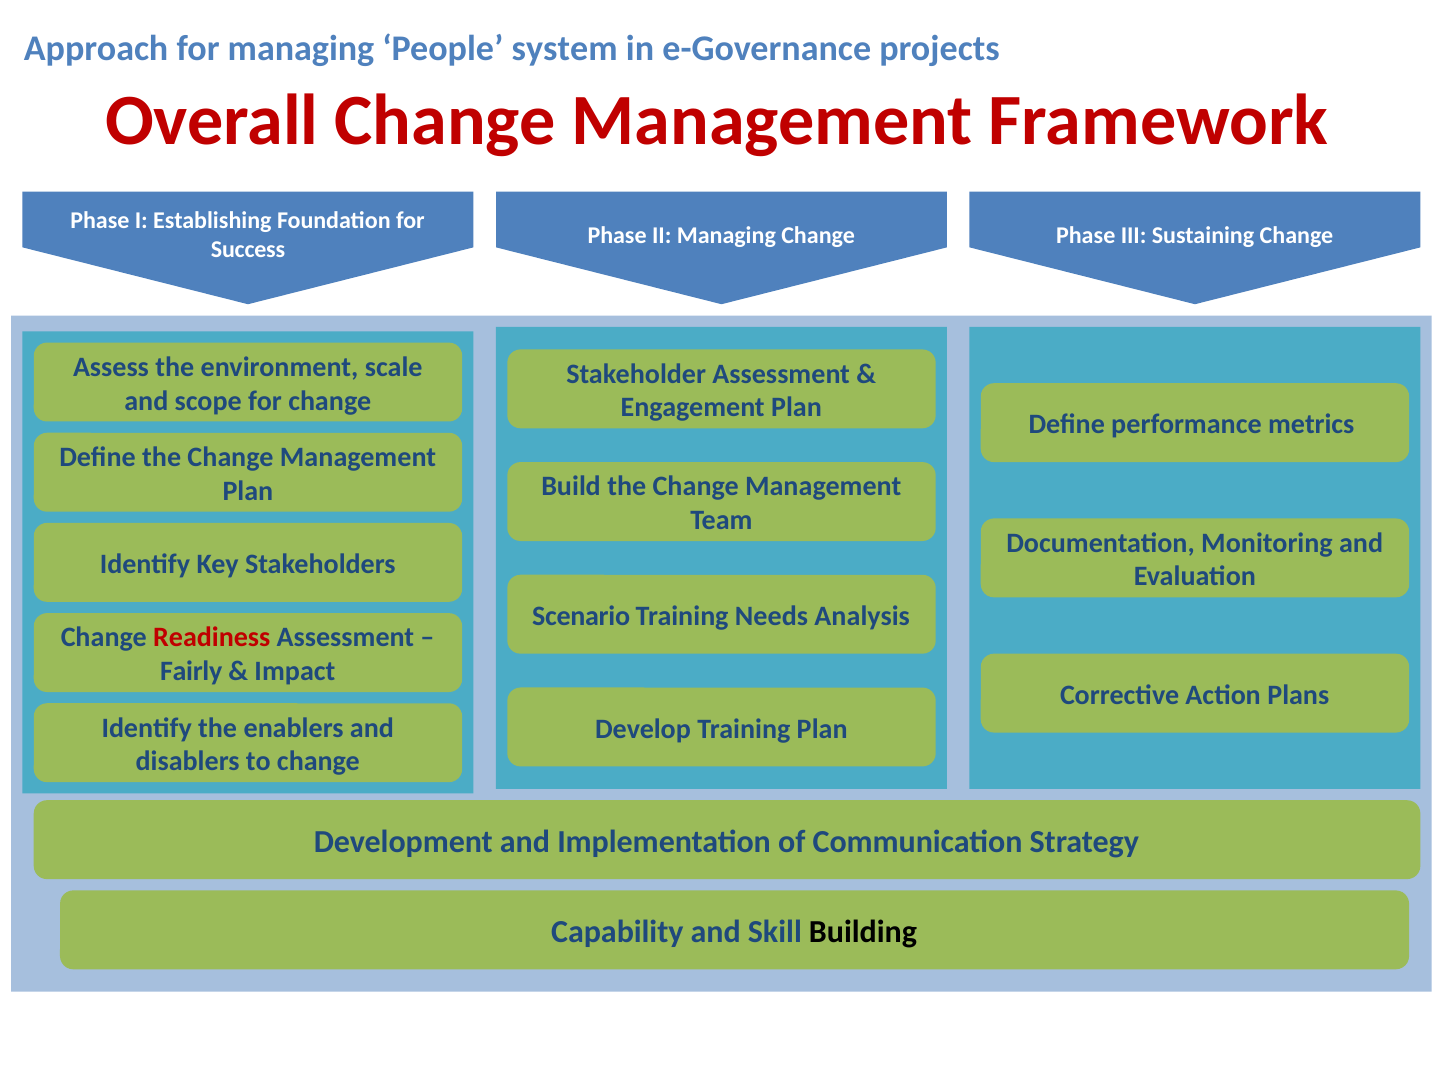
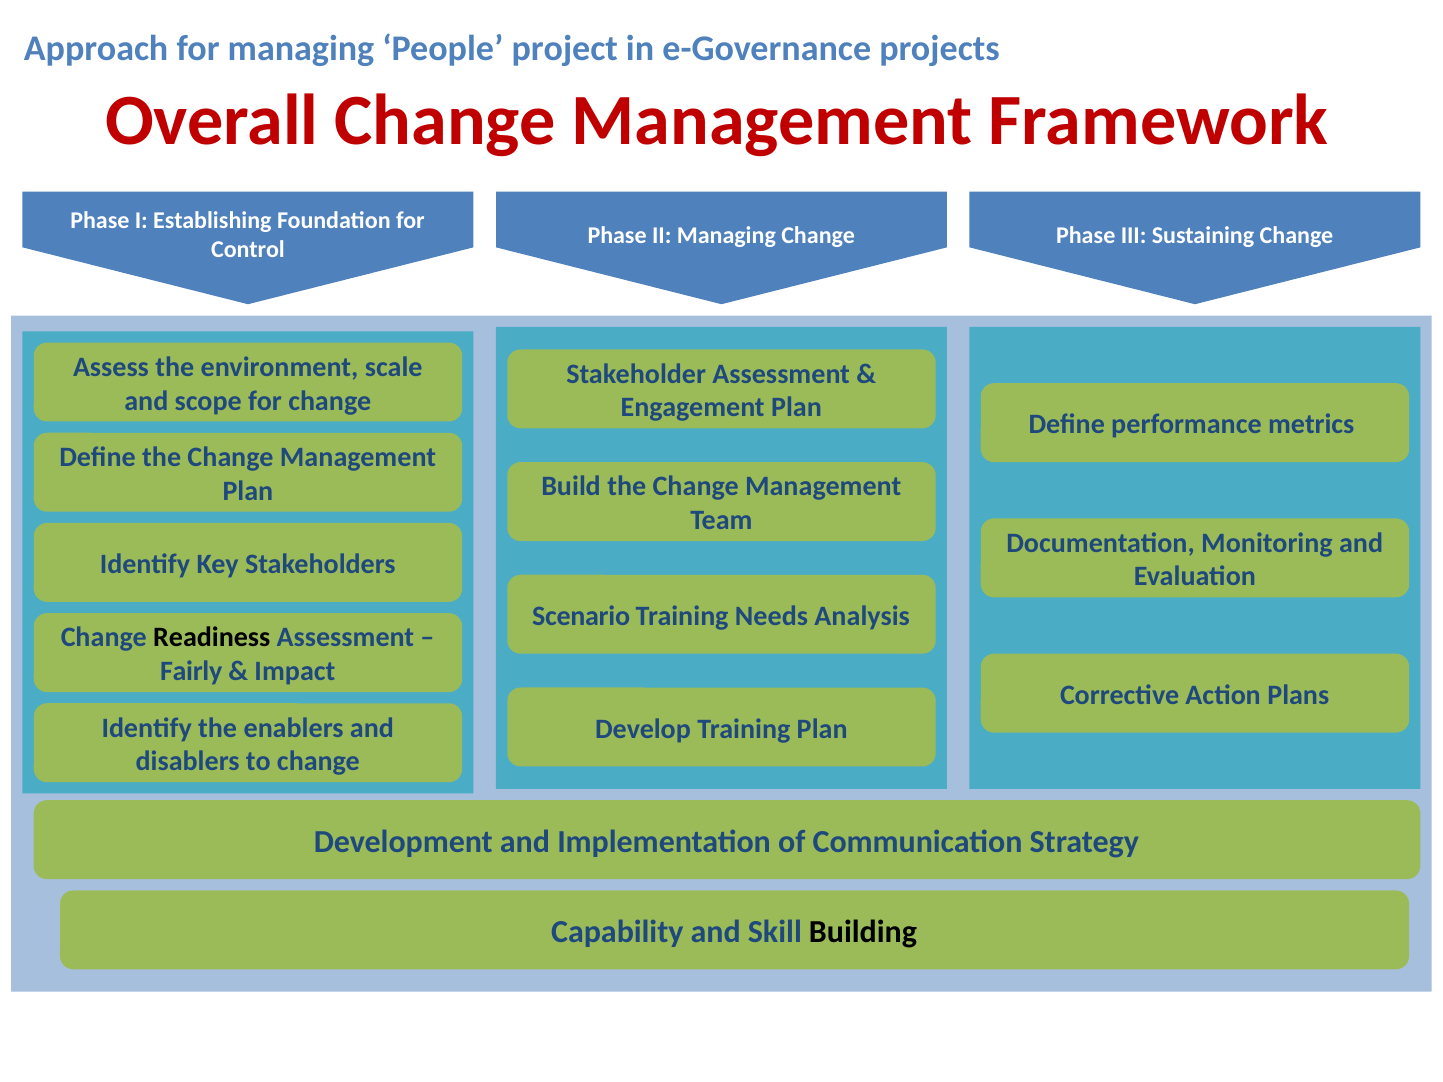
system: system -> project
Success: Success -> Control
Readiness colour: red -> black
